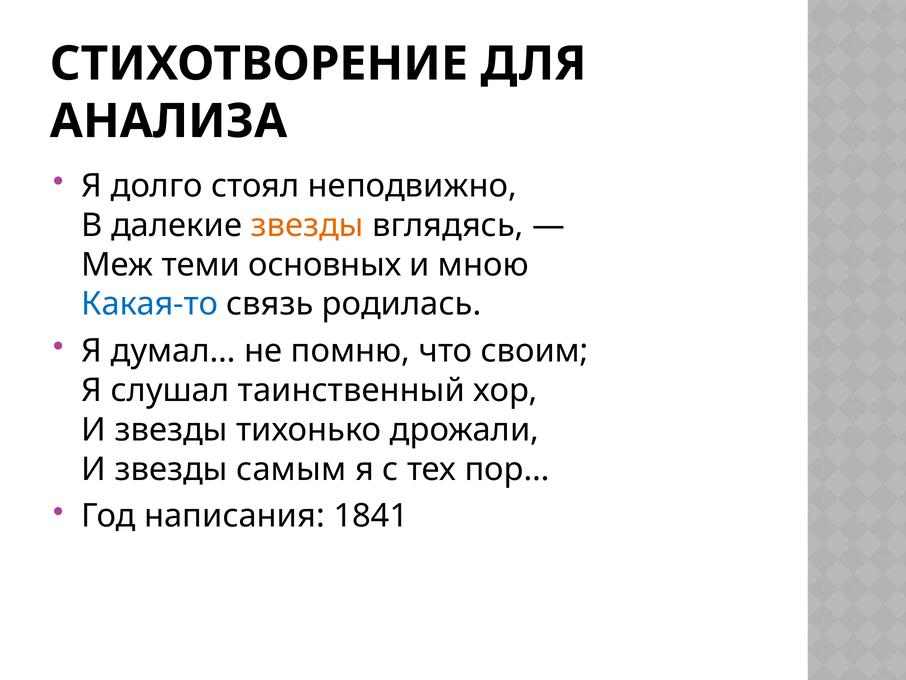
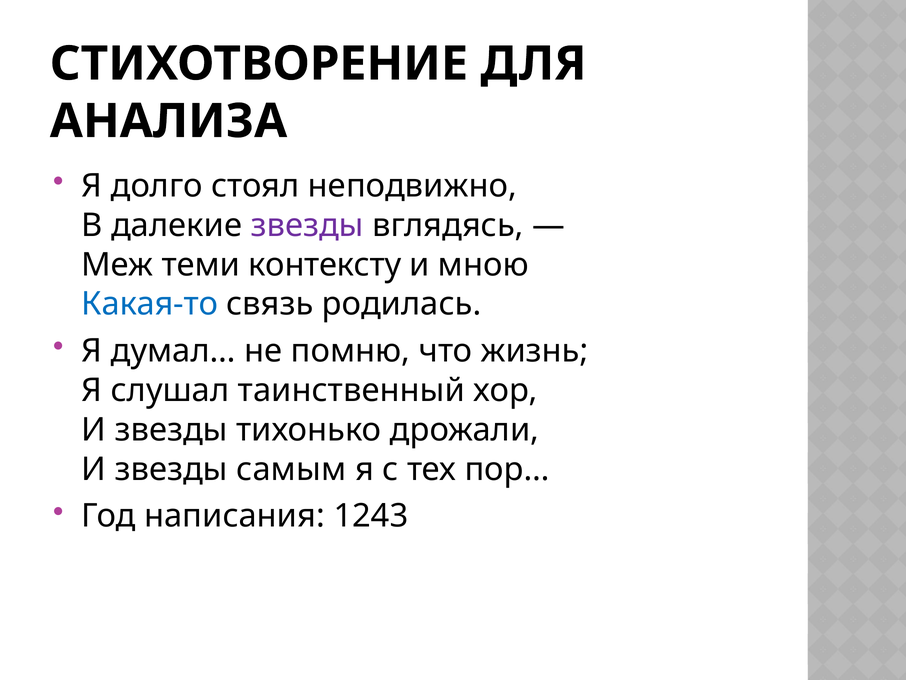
звезды at (307, 225) colour: orange -> purple
основных: основных -> контексту
своим: своим -> жизнь
1841: 1841 -> 1243
